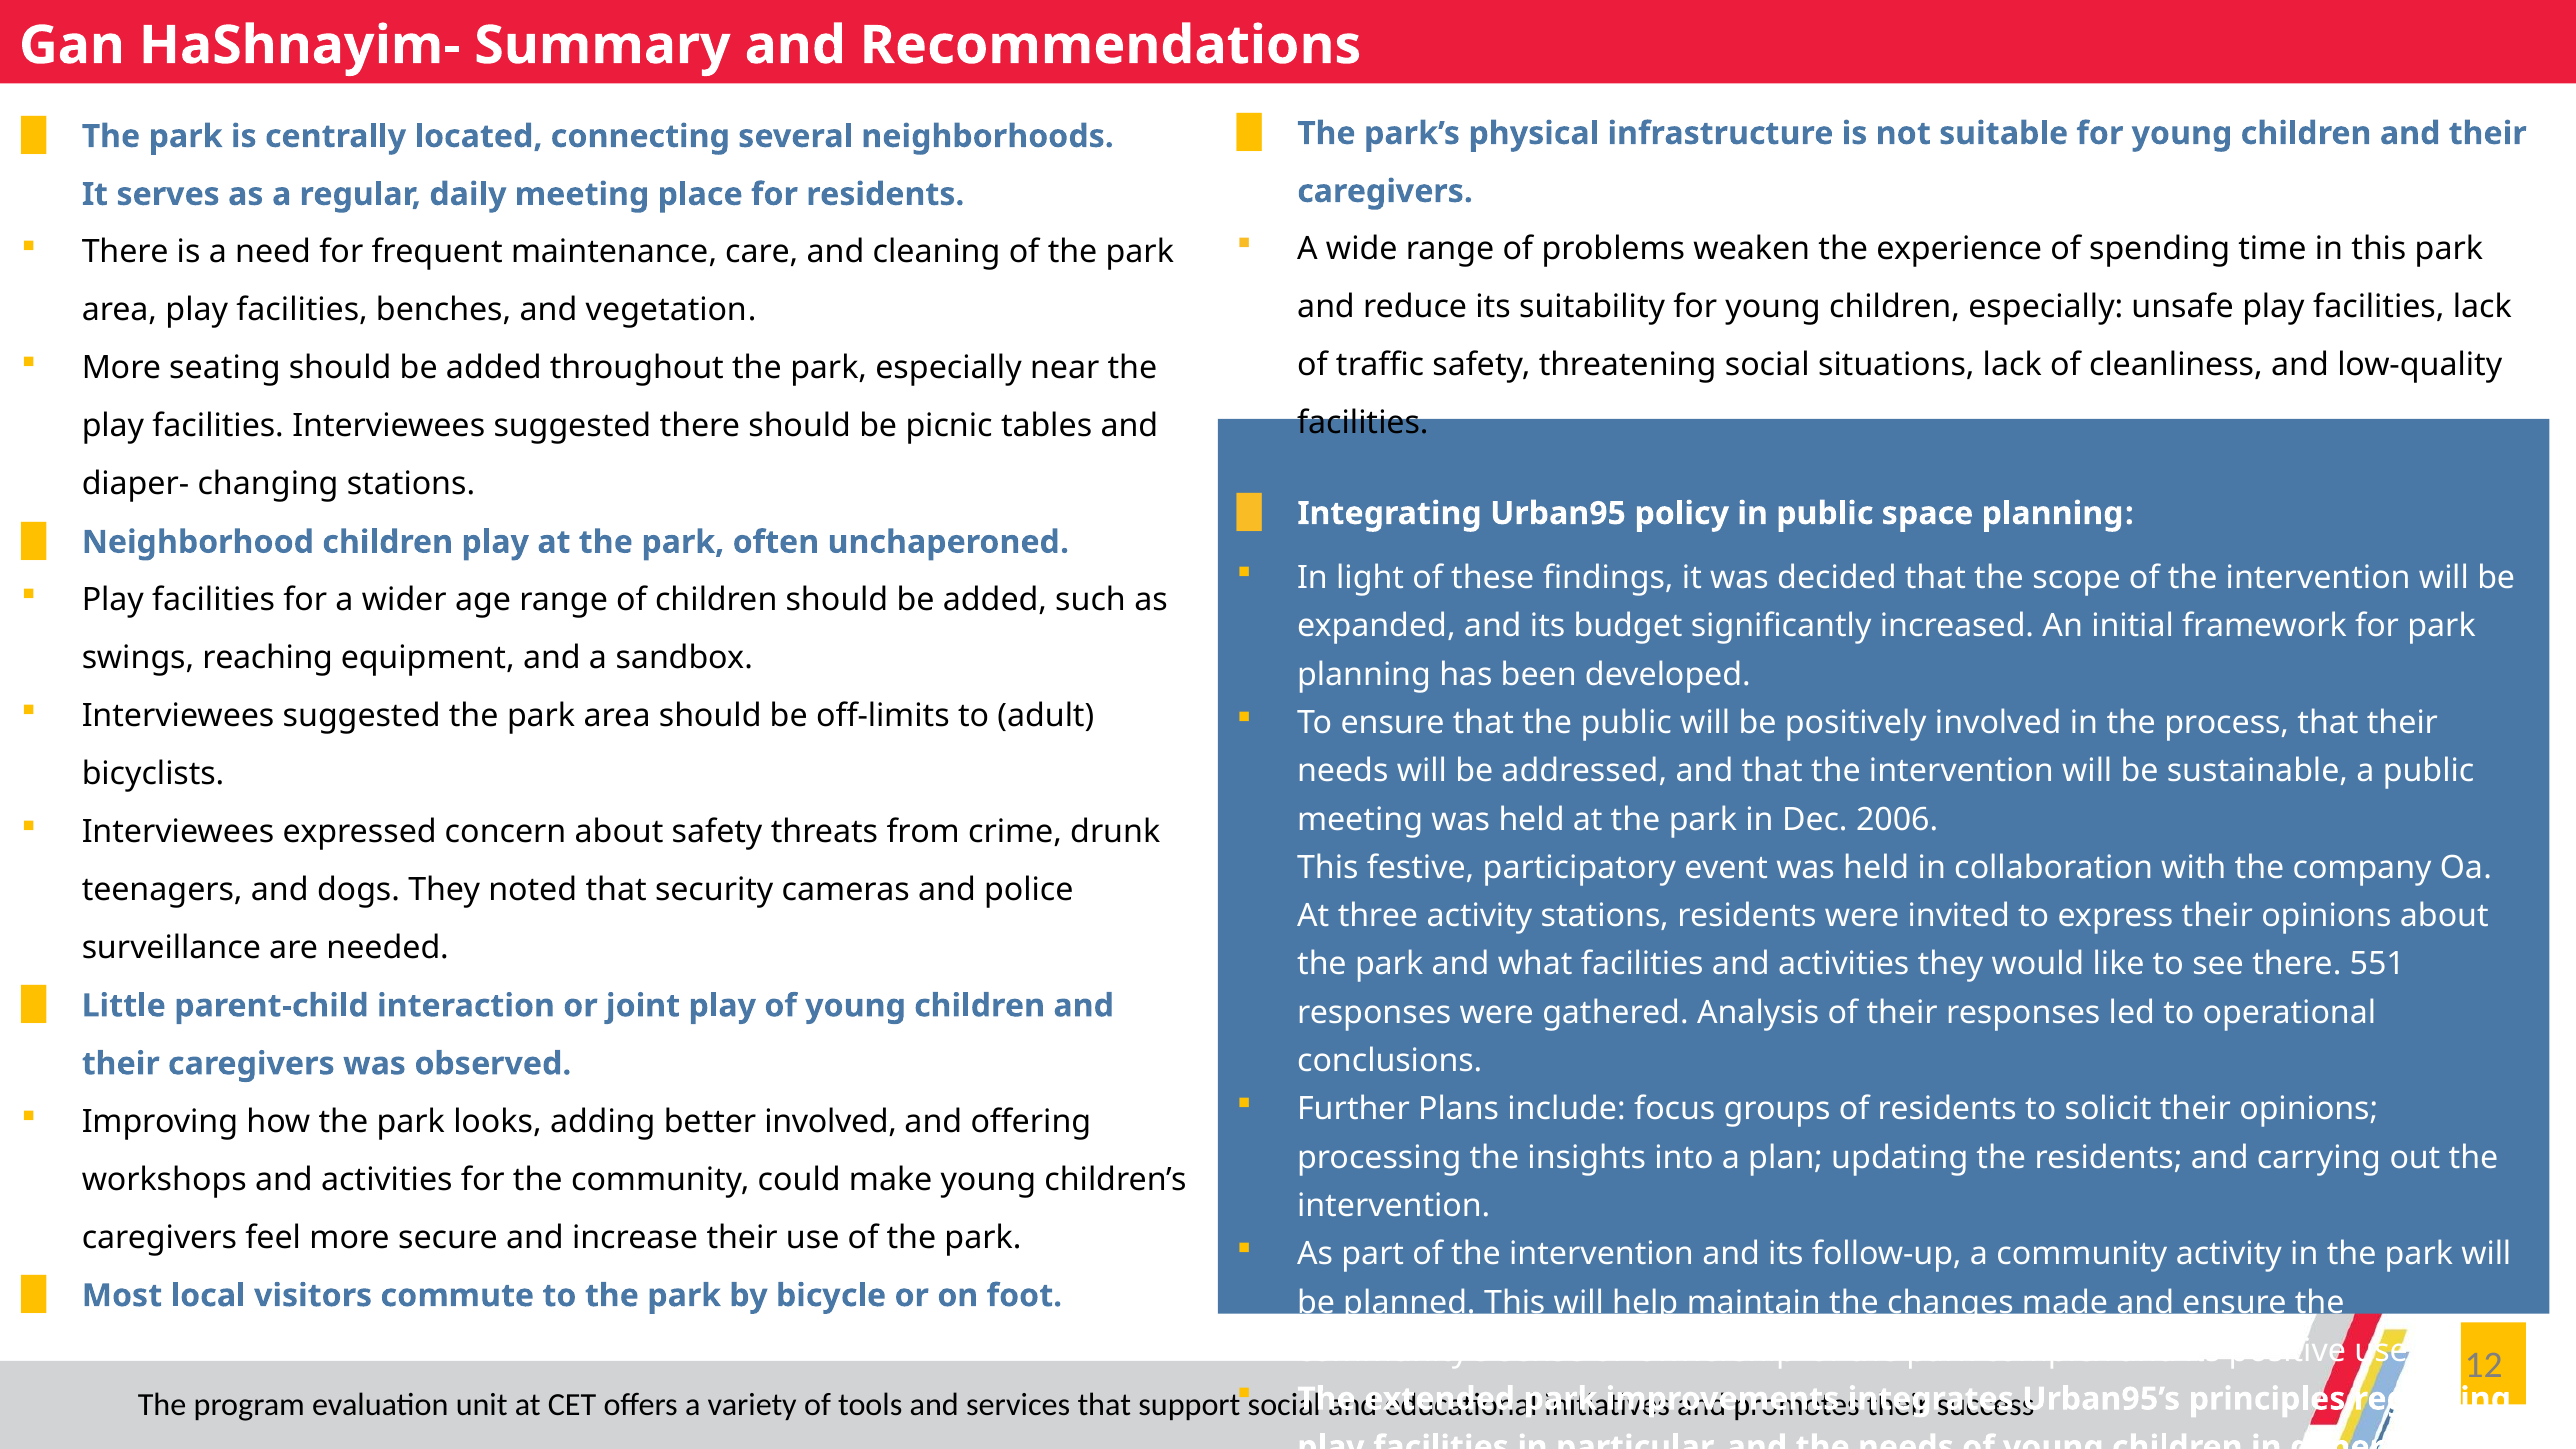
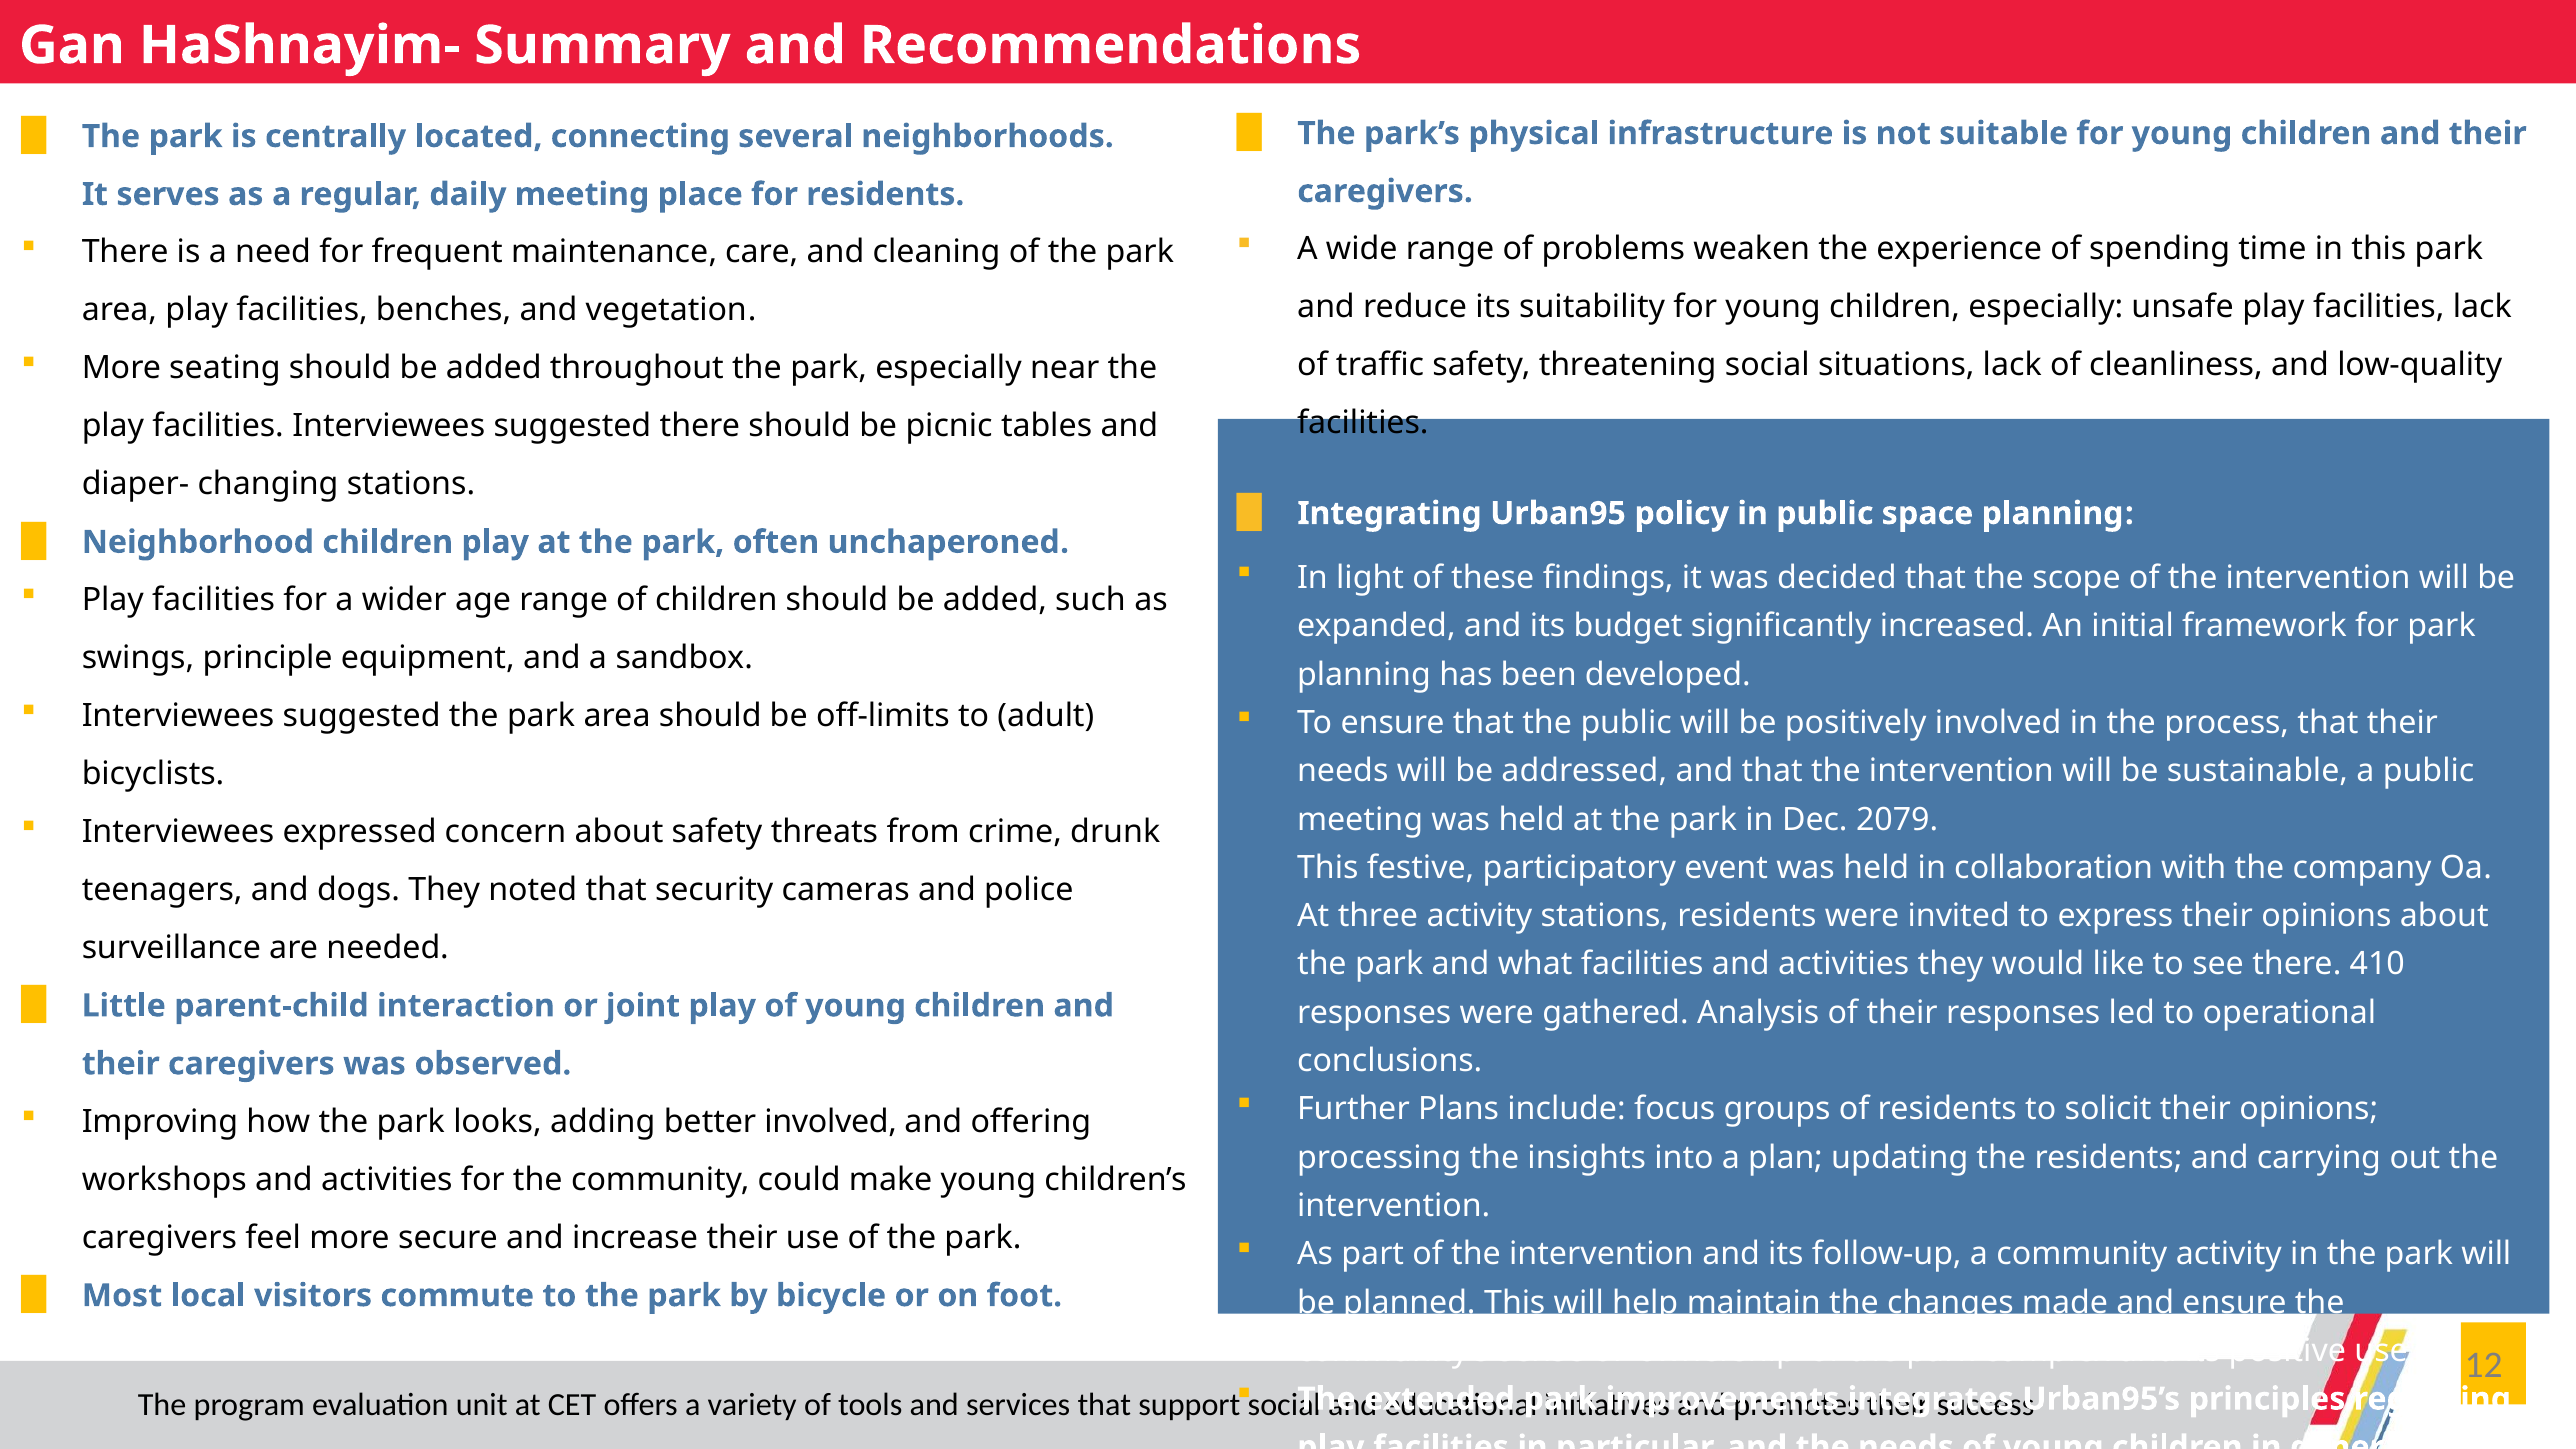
reaching: reaching -> principle
2006: 2006 -> 2079
551: 551 -> 410
